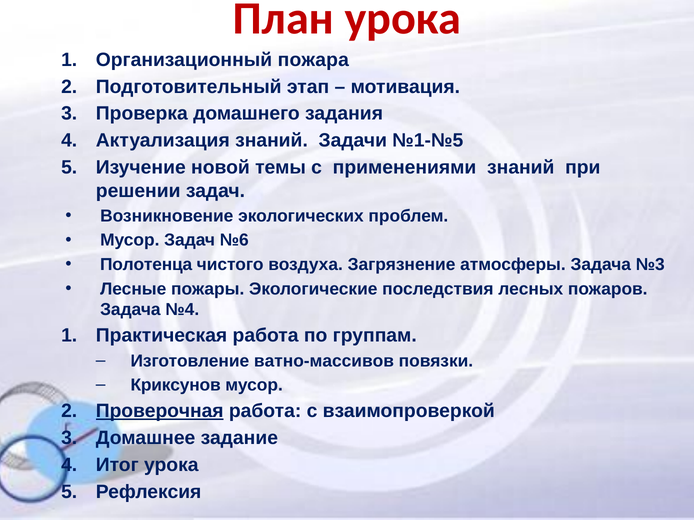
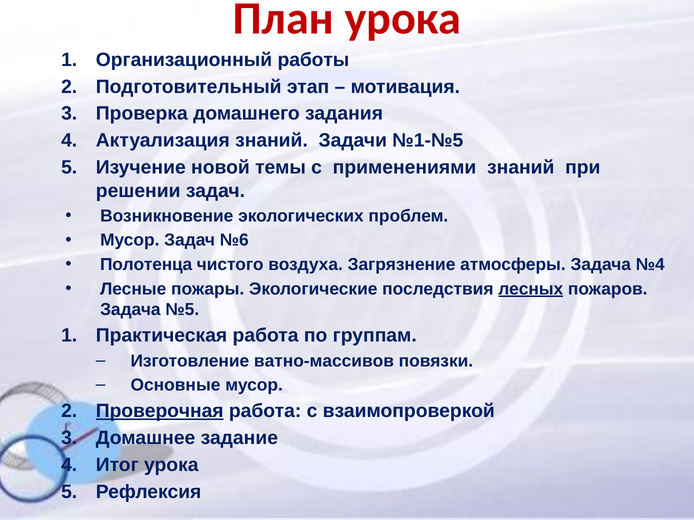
пожара: пожара -> работы
№3: №3 -> №4
лесных underline: none -> present
№4: №4 -> №5
Криксунов: Криксунов -> Основные
